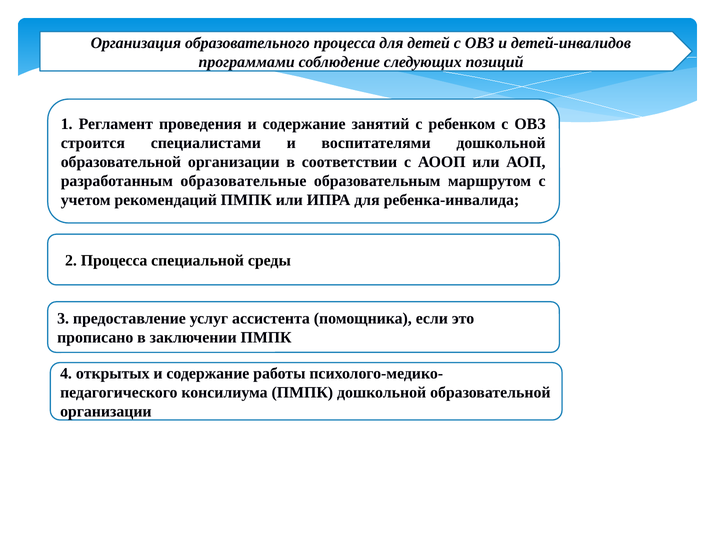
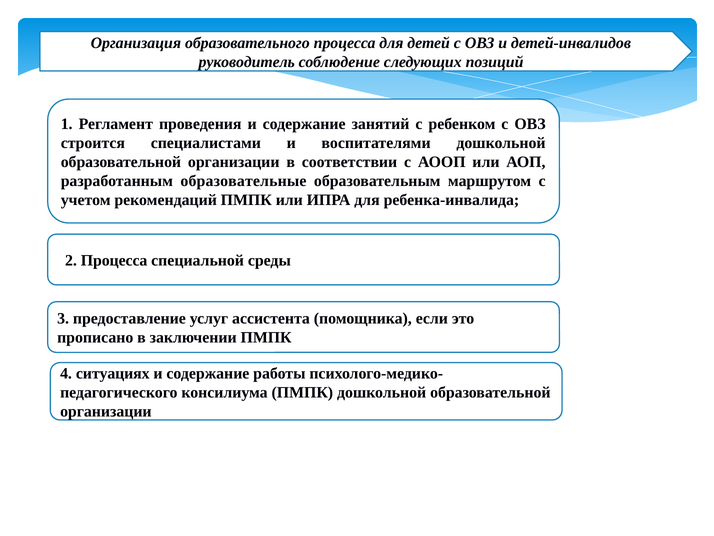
программами: программами -> руководитель
открытых: открытых -> ситуациях
